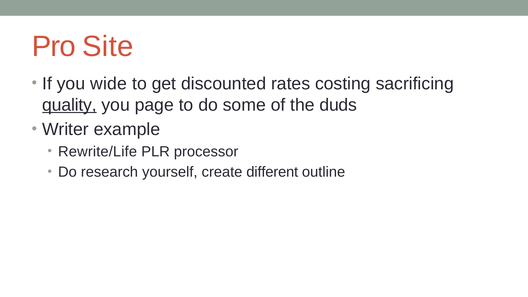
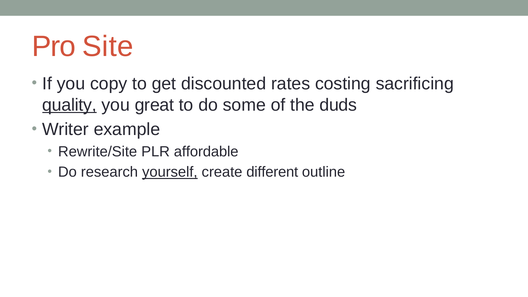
wide: wide -> copy
page: page -> great
Rewrite/Life: Rewrite/Life -> Rewrite/Site
processor: processor -> affordable
yourself underline: none -> present
